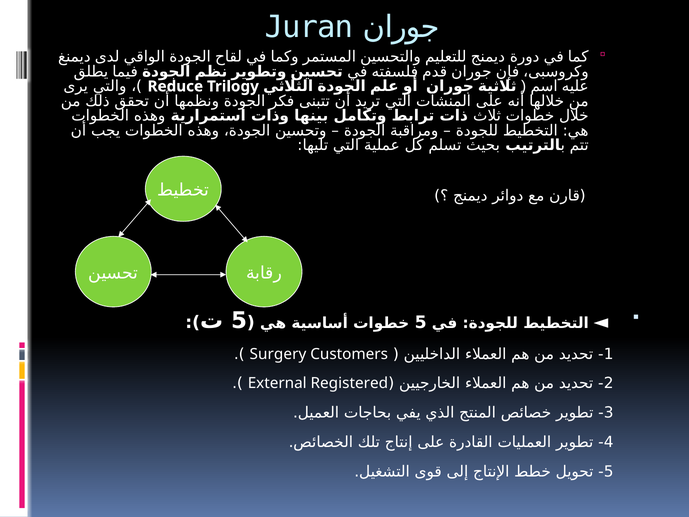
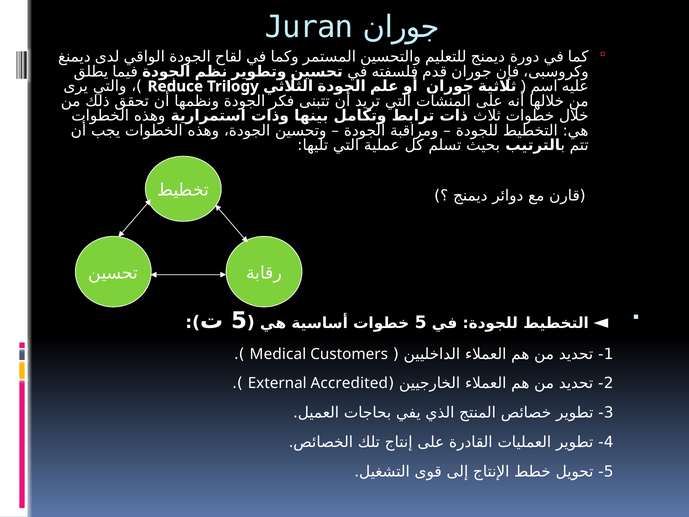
Surgery: Surgery -> Medical
Registered: Registered -> Accredited
